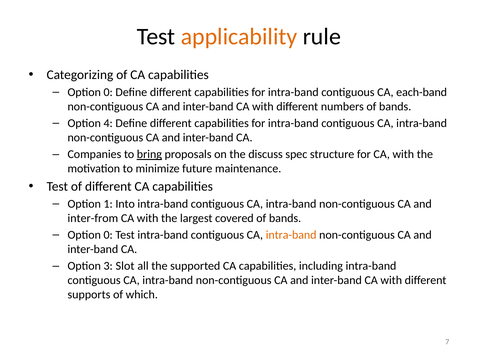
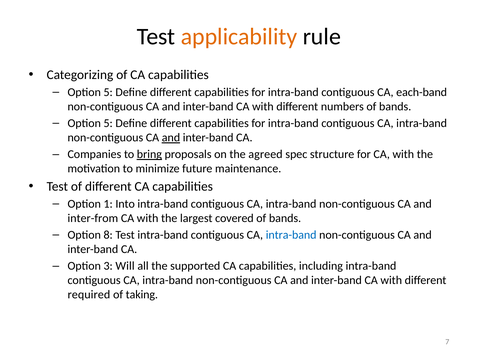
0 at (108, 92): 0 -> 5
4 at (108, 124): 4 -> 5
and at (171, 138) underline: none -> present
discuss: discuss -> agreed
0 at (108, 235): 0 -> 8
intra-band at (291, 235) colour: orange -> blue
Slot: Slot -> Will
supports: supports -> required
which: which -> taking
